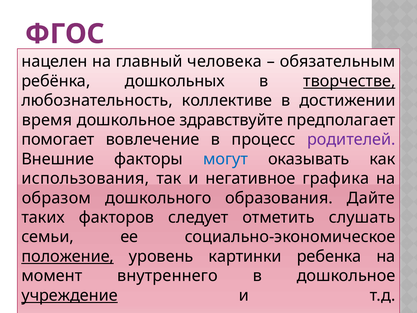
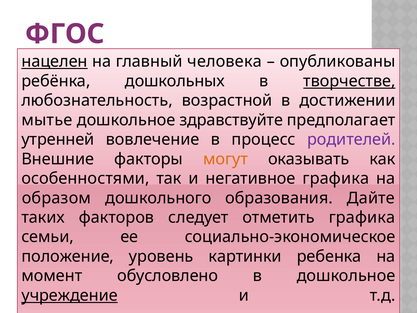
нацелен underline: none -> present
обязательным: обязательным -> опубликованы
коллективе: коллективе -> возрастной
время: время -> мытье
помогает: помогает -> утренней
могут colour: blue -> orange
использования: использования -> особенностями
отметить слушать: слушать -> графика
положение underline: present -> none
внутреннего: внутреннего -> обусловлено
